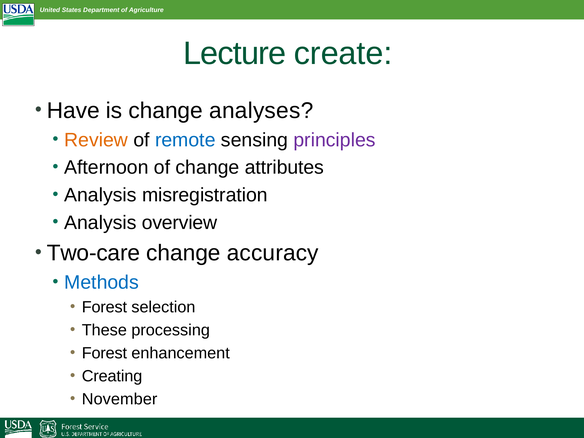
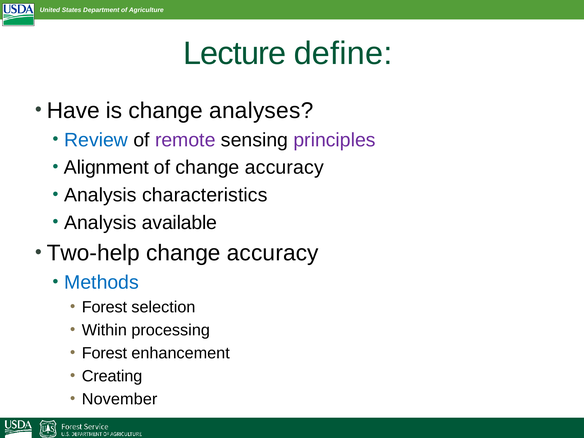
create: create -> define
Review colour: orange -> blue
remote colour: blue -> purple
Afternoon: Afternoon -> Alignment
of change attributes: attributes -> accuracy
misregistration: misregistration -> characteristics
overview: overview -> available
Two-care: Two-care -> Two-help
These: These -> Within
